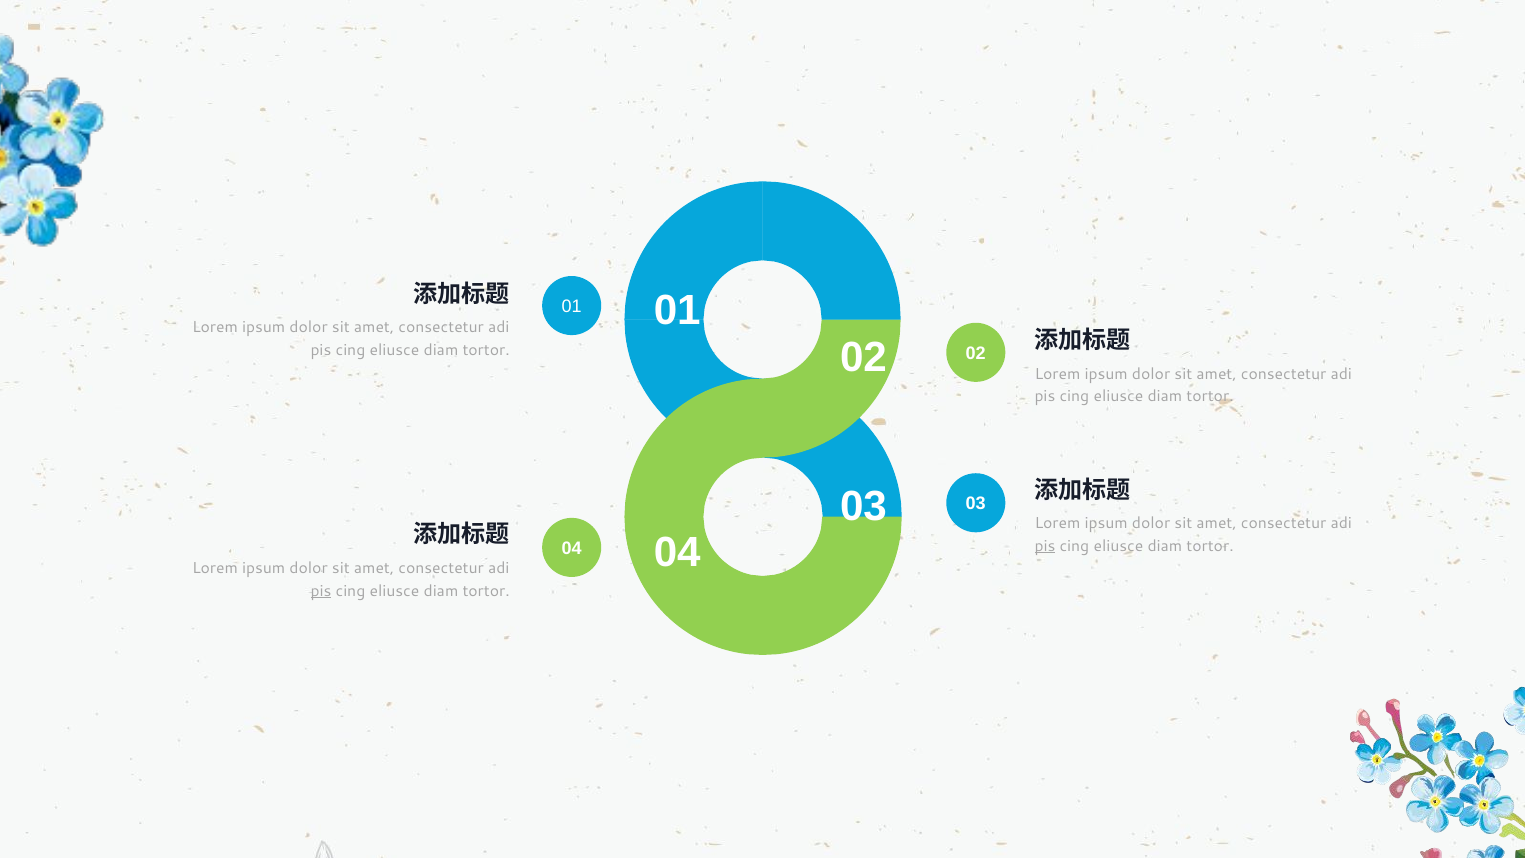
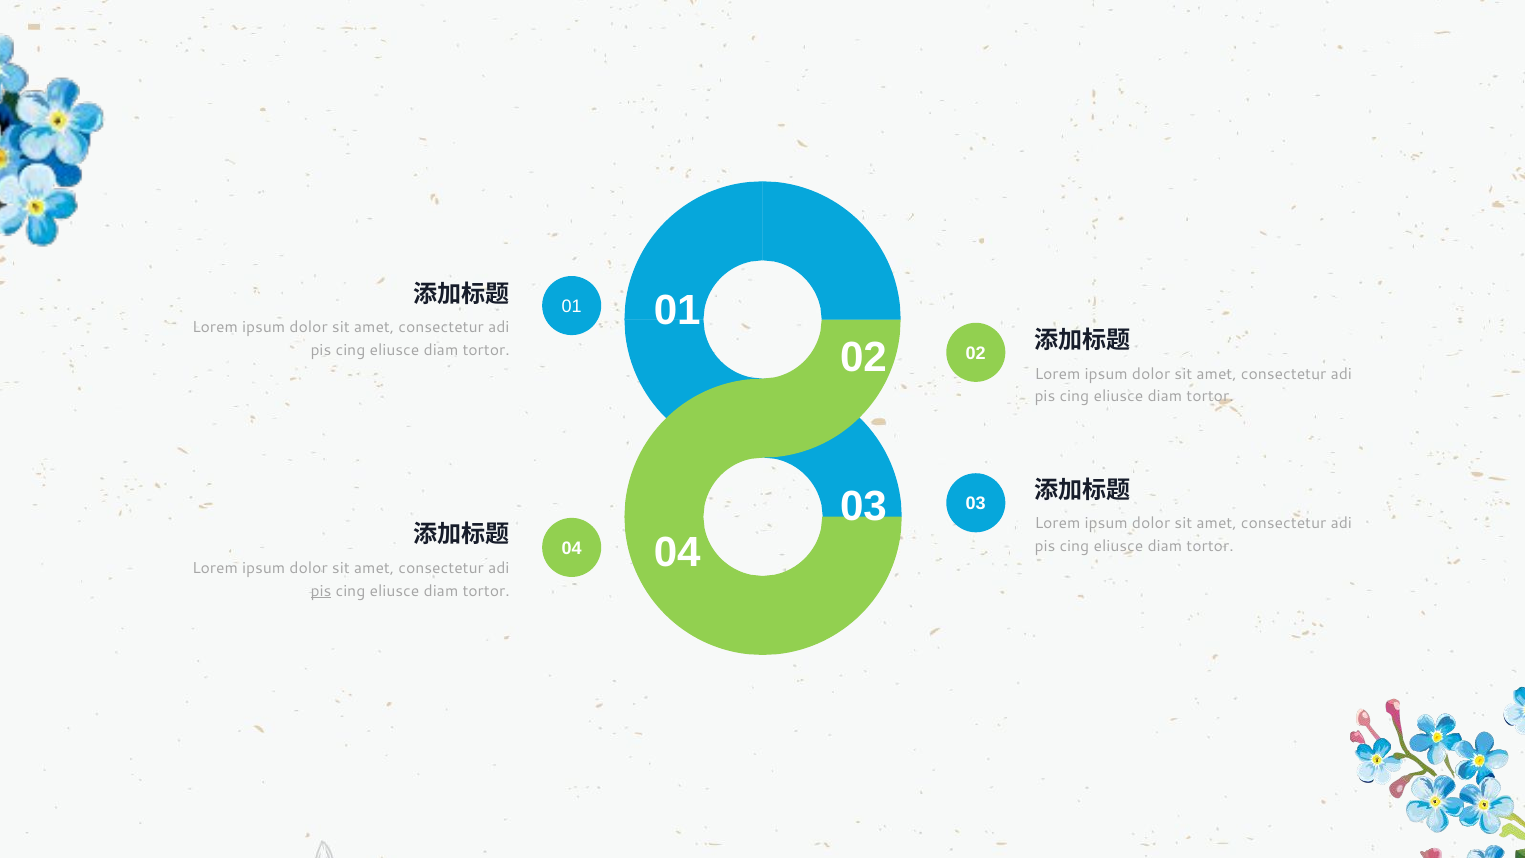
pis at (1045, 546) underline: present -> none
